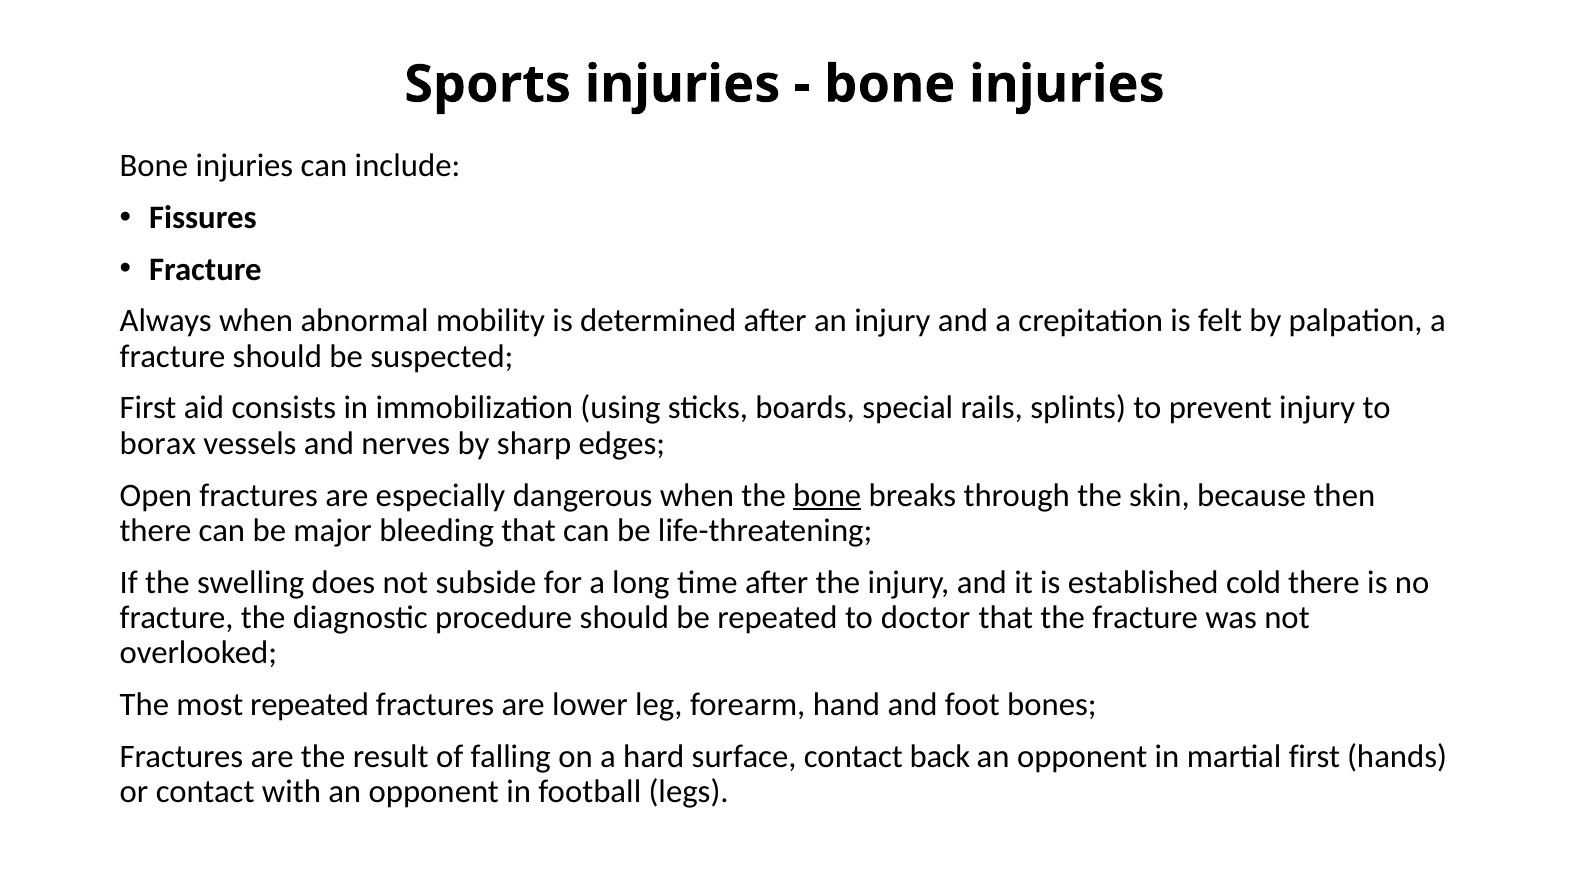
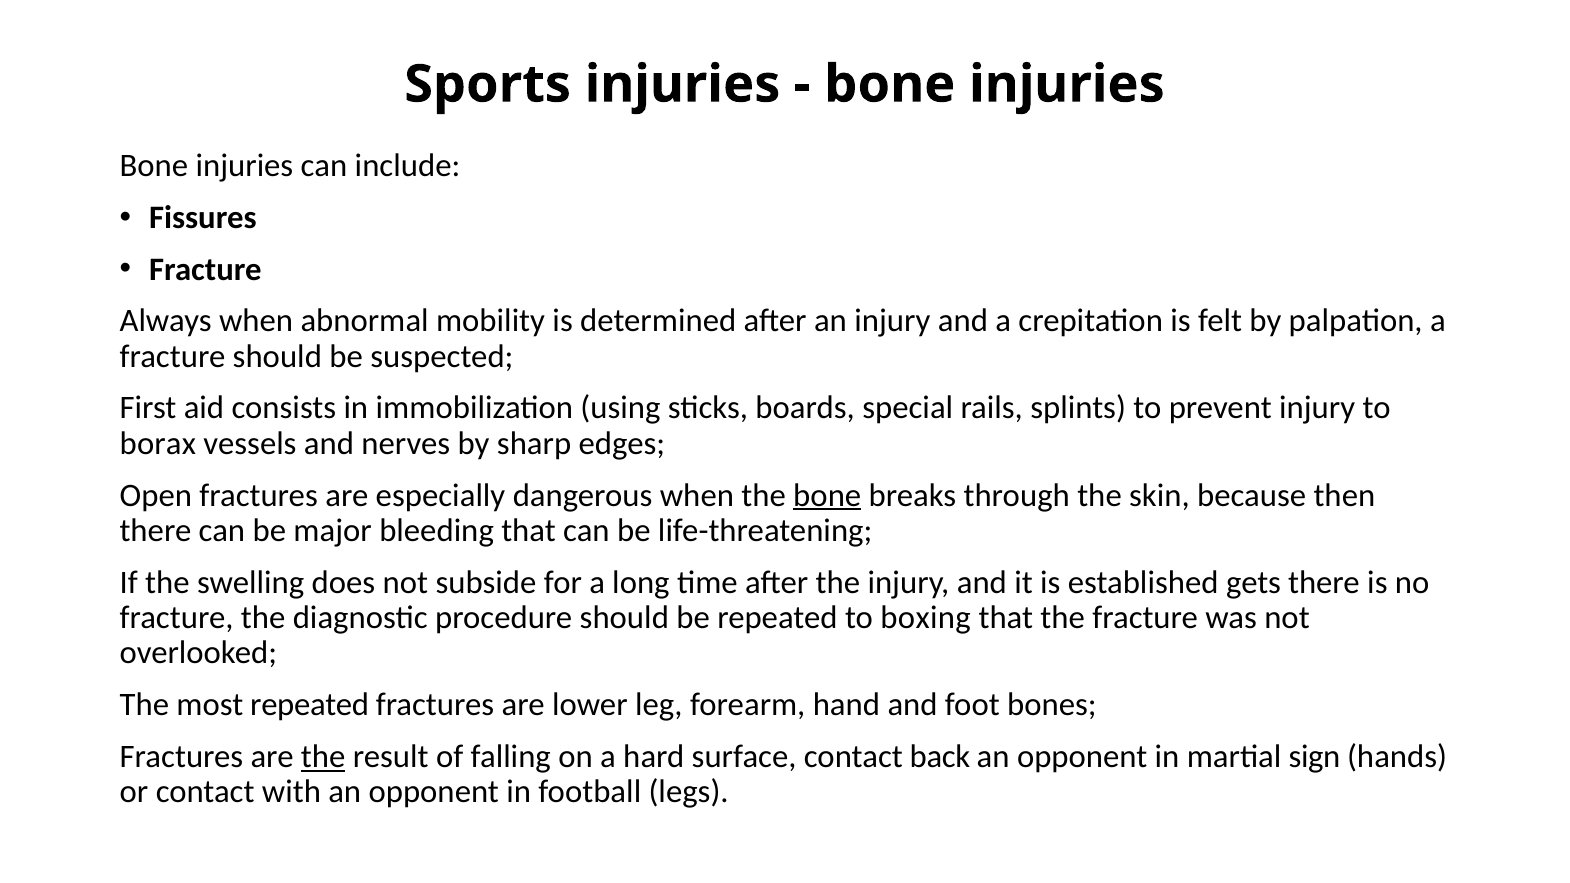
cold: cold -> gets
doctor: doctor -> boxing
the at (323, 757) underline: none -> present
martial first: first -> sign
